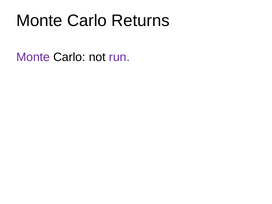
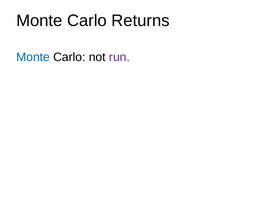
Monte at (33, 57) colour: purple -> blue
